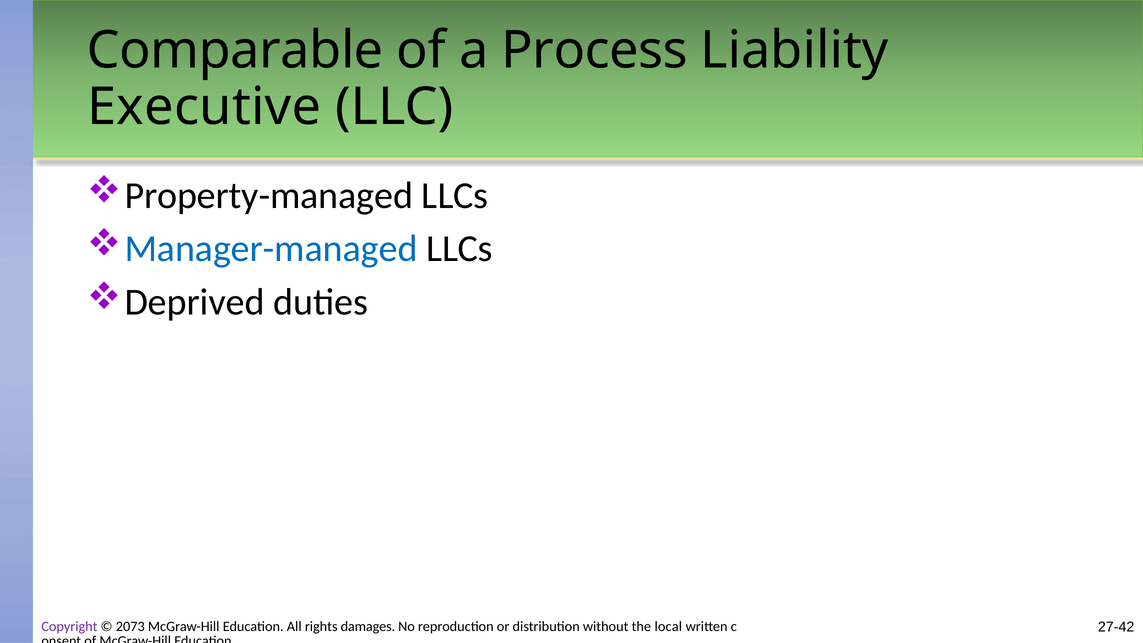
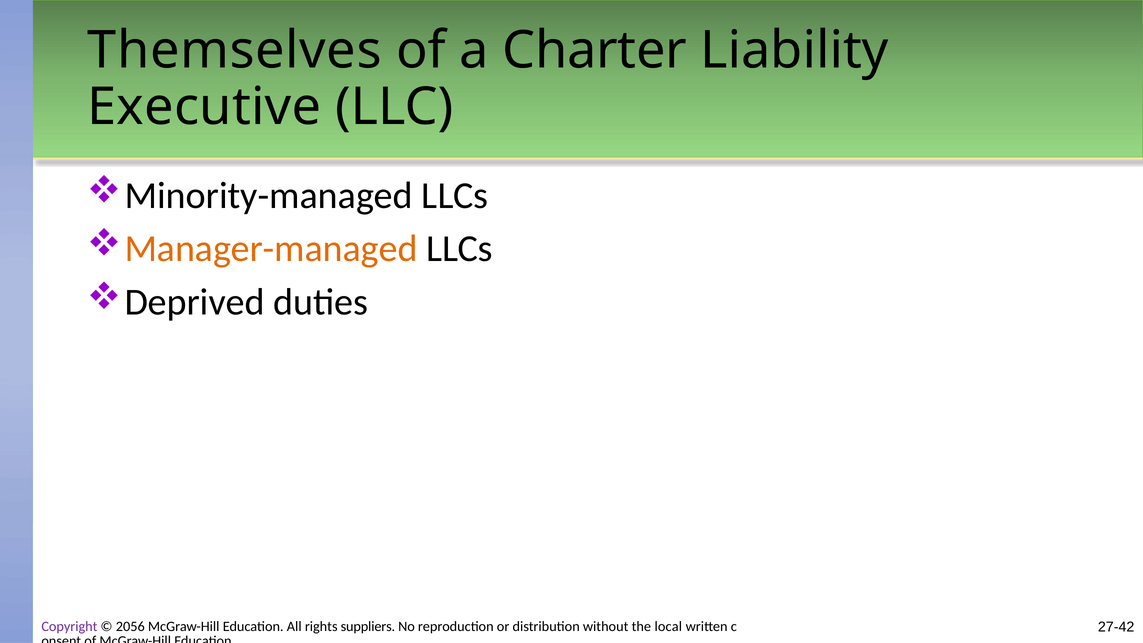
Comparable: Comparable -> Themselves
Process: Process -> Charter
Property-managed: Property-managed -> Minority-managed
Manager-managed colour: blue -> orange
2073: 2073 -> 2056
damages: damages -> suppliers
